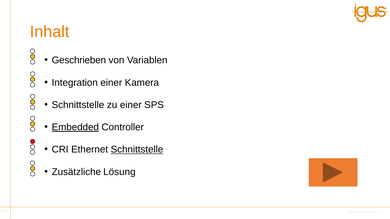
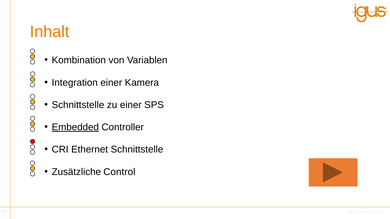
Geschrieben: Geschrieben -> Kombination
Schnittstelle at (137, 150) underline: present -> none
Lösung: Lösung -> Control
